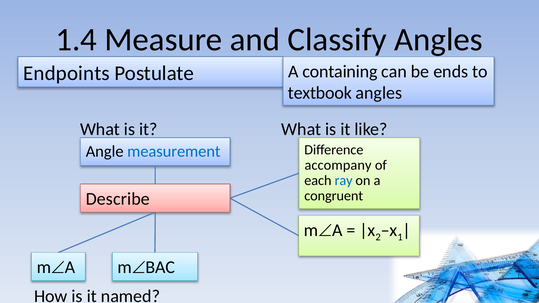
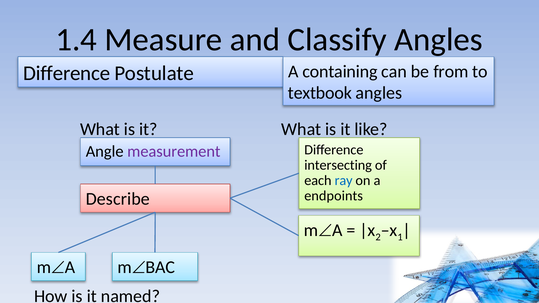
Endpoints at (66, 73): Endpoints -> Difference
ends: ends -> from
measurement colour: blue -> purple
accompany: accompany -> intersecting
congruent: congruent -> endpoints
